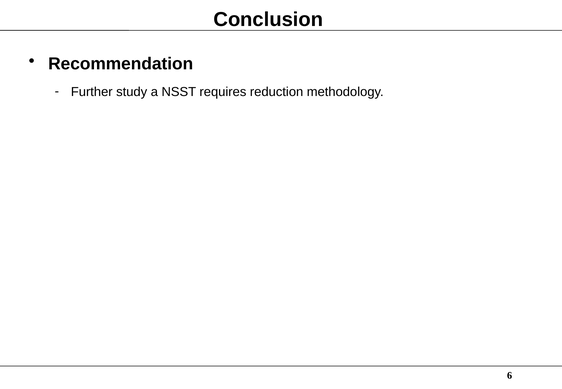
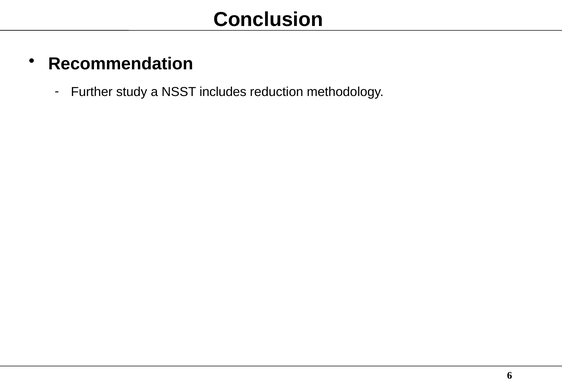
requires: requires -> includes
